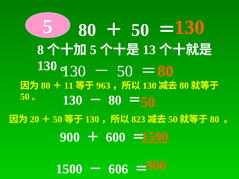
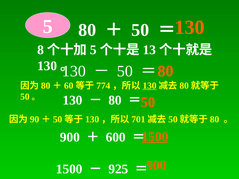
11: 11 -> 60
963: 963 -> 774
130 at (150, 86) underline: none -> present
20: 20 -> 90
823: 823 -> 701
606: 606 -> 925
